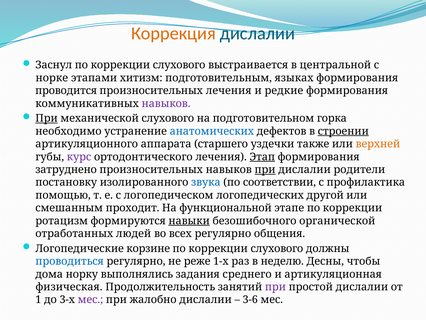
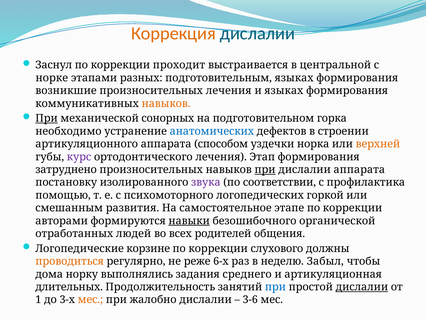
слухового at (179, 65): слухового -> проходит
хитизм: хитизм -> разных
проводится: проводится -> возникшие
и редкие: редкие -> языках
навыков at (166, 103) colour: purple -> orange
механической слухового: слухового -> сонорных
строении underline: present -> none
старшего: старшего -> способом
также: также -> норка
Этап underline: present -> none
дислалии родители: родители -> аппарата
звука colour: blue -> purple
логопедическом: логопедическом -> психомоторного
другой: другой -> горкой
проходит: проходит -> развития
функциональной: функциональной -> самостоятельное
ротацизм: ротацизм -> авторами
всех регулярно: регулярно -> родителей
проводиться colour: blue -> orange
1-х: 1-х -> 6-х
Десны: Десны -> Забыл
физическая: физическая -> длительных
при at (275, 287) colour: purple -> blue
дислалии at (362, 287) underline: none -> present
мес at (90, 299) colour: purple -> orange
